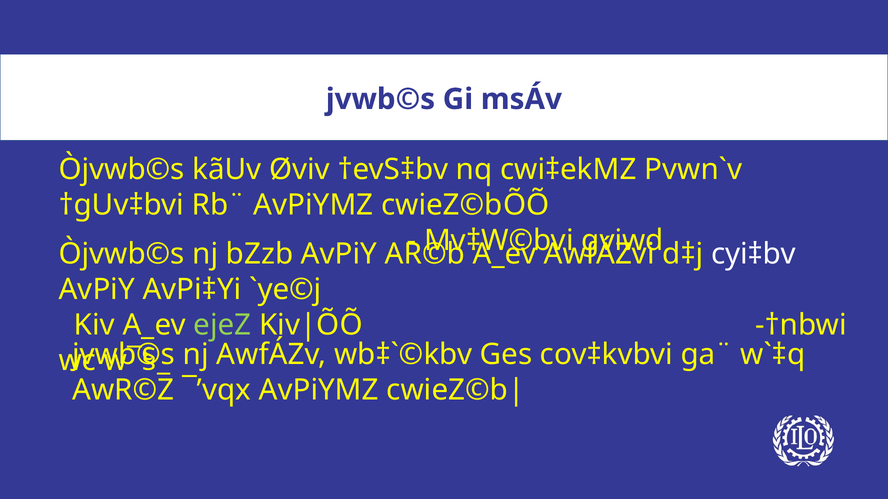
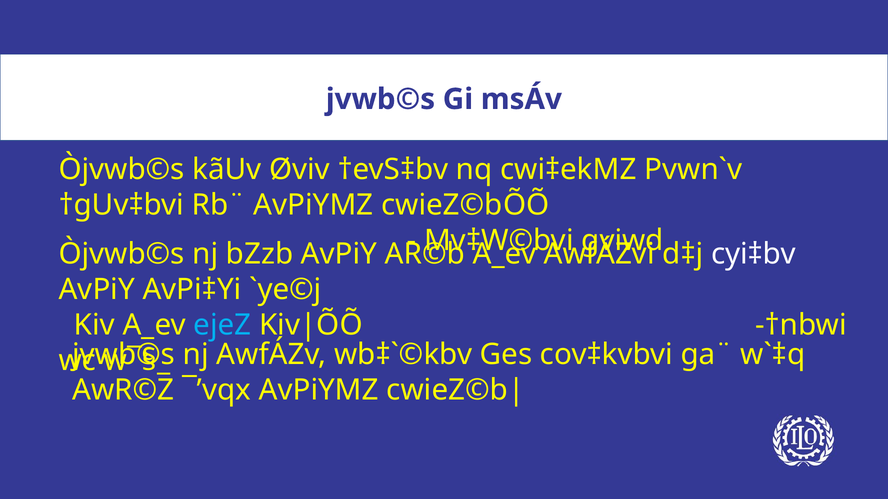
ejeZ colour: light green -> light blue
